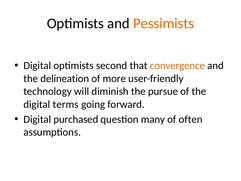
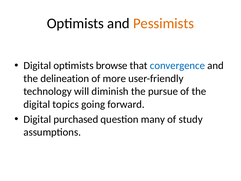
second: second -> browse
convergence colour: orange -> blue
terms: terms -> topics
often: often -> study
